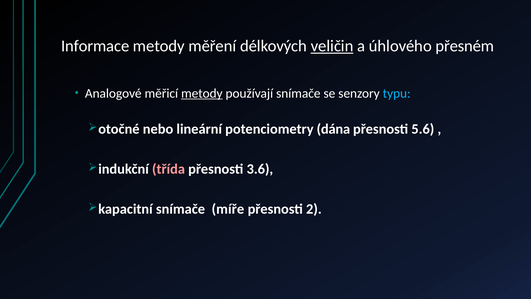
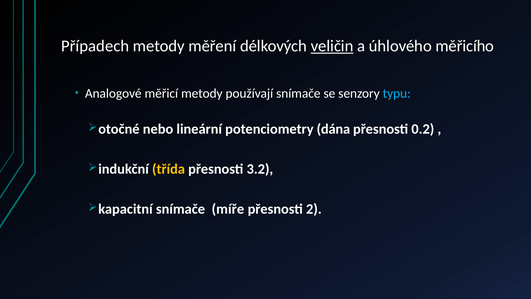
Informace: Informace -> Případech
přesném: přesném -> měřicího
metody at (202, 93) underline: present -> none
5.6: 5.6 -> 0.2
třída colour: pink -> yellow
3.6: 3.6 -> 3.2
